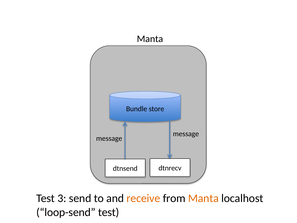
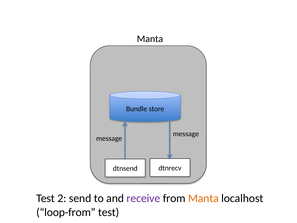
3: 3 -> 2
receive colour: orange -> purple
loop-send: loop-send -> loop-from
